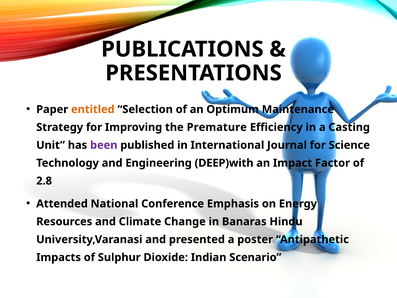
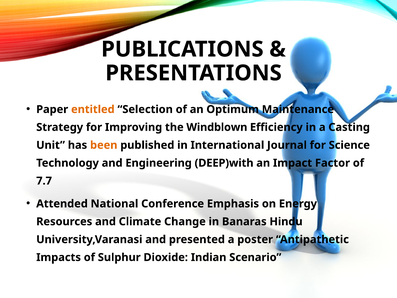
Premature: Premature -> Windblown
been colour: purple -> orange
2.8: 2.8 -> 7.7
